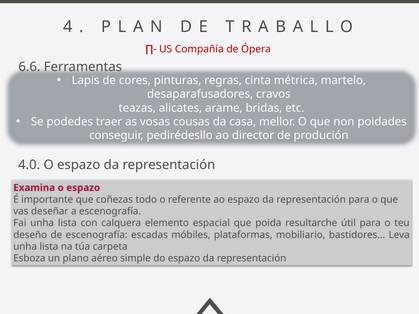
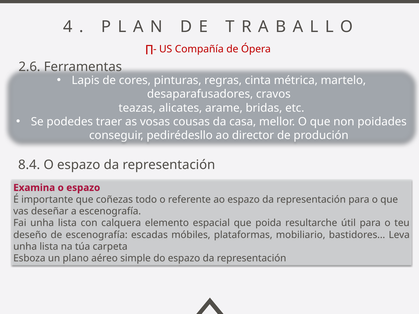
6.6: 6.6 -> 2.6
4.0: 4.0 -> 8.4
